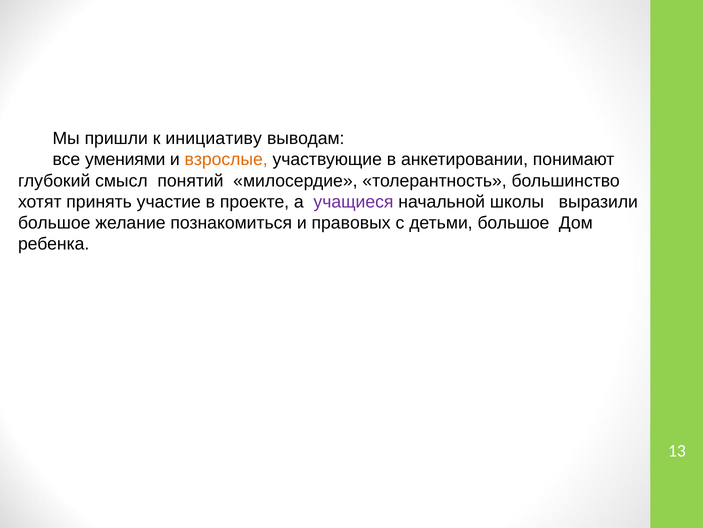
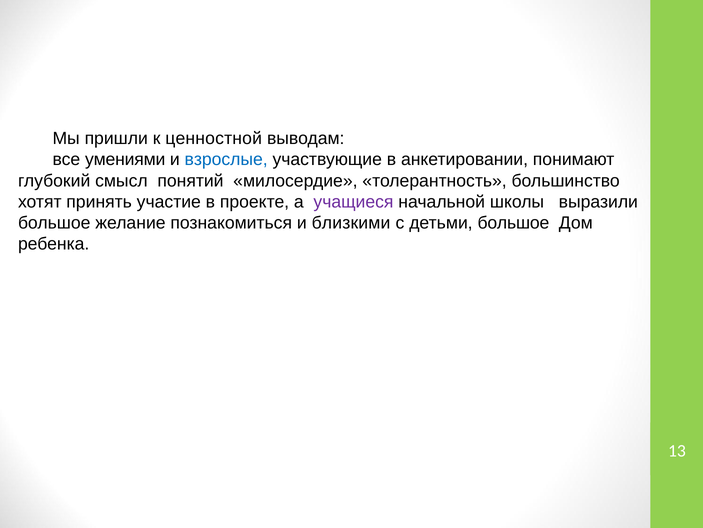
инициативу: инициативу -> ценностной
взрослые colour: orange -> blue
правовых: правовых -> близкими
